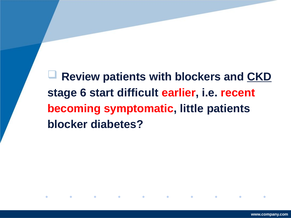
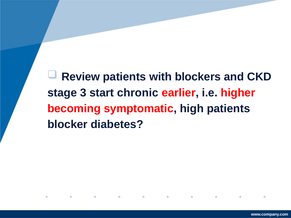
CKD underline: present -> none
6: 6 -> 3
difficult: difficult -> chronic
recent: recent -> higher
little: little -> high
